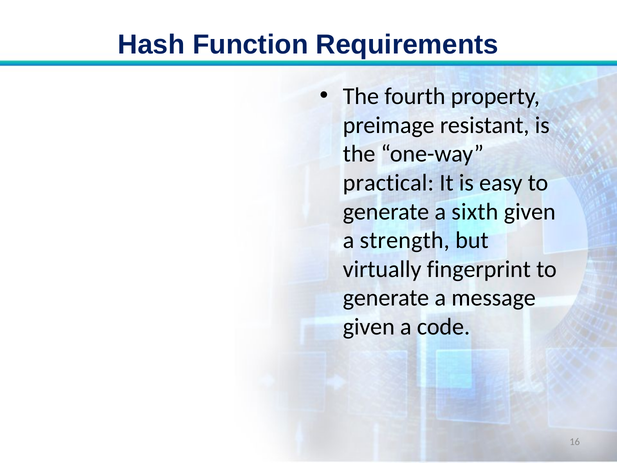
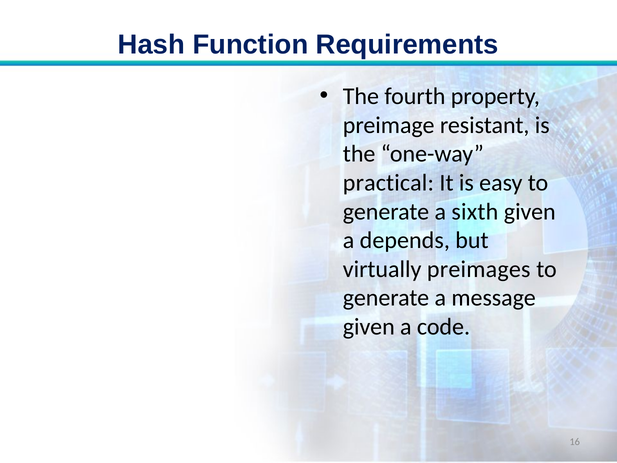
strength: strength -> depends
fingerprint: fingerprint -> preimages
